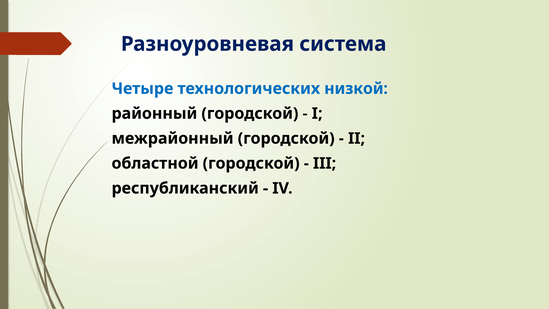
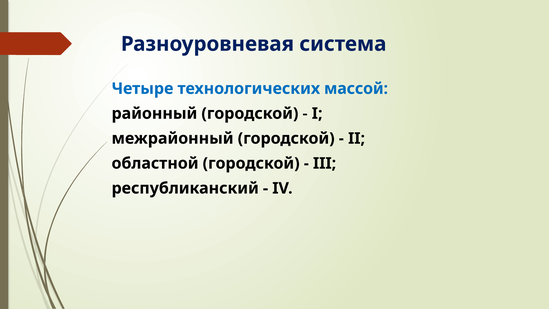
низкой: низкой -> массой
